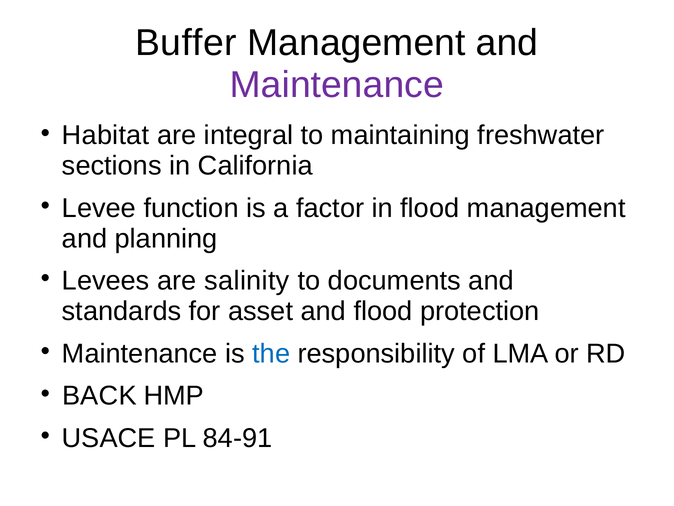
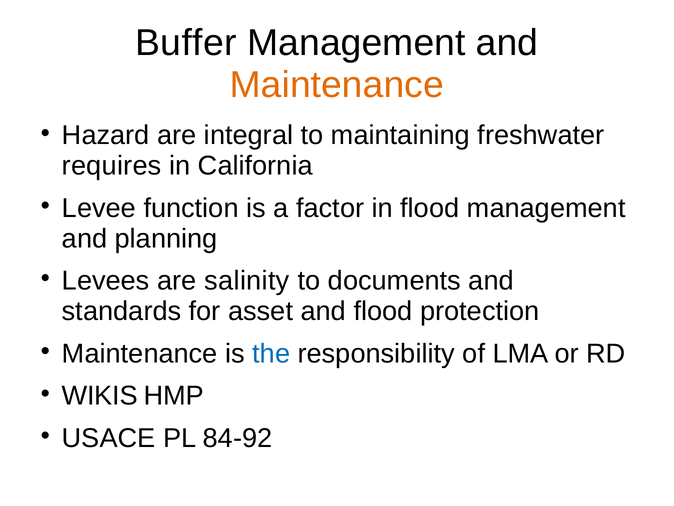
Maintenance at (337, 85) colour: purple -> orange
Habitat: Habitat -> Hazard
sections: sections -> requires
BACK: BACK -> WIKIS
84-91: 84-91 -> 84-92
